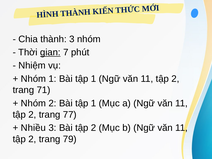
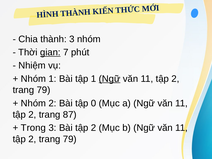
Ngữ at (110, 79) underline: none -> present
71 at (44, 90): 71 -> 79
2 Bài tập 1: 1 -> 0
77: 77 -> 87
Nhiều: Nhiều -> Trong
